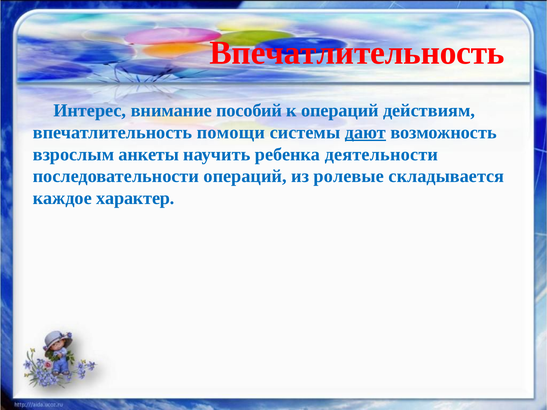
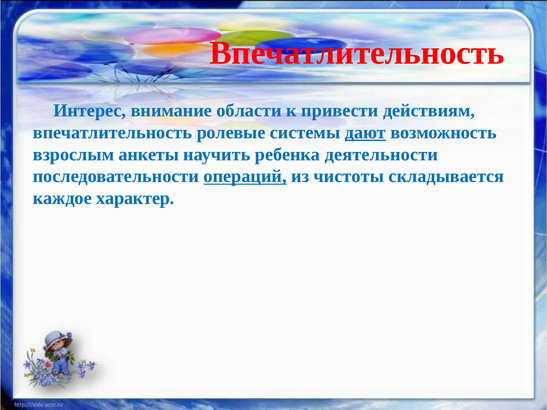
пособий: пособий -> области
к операций: операций -> привести
помощи: помощи -> ролевые
операций at (245, 176) underline: none -> present
ролевые: ролевые -> чистоты
